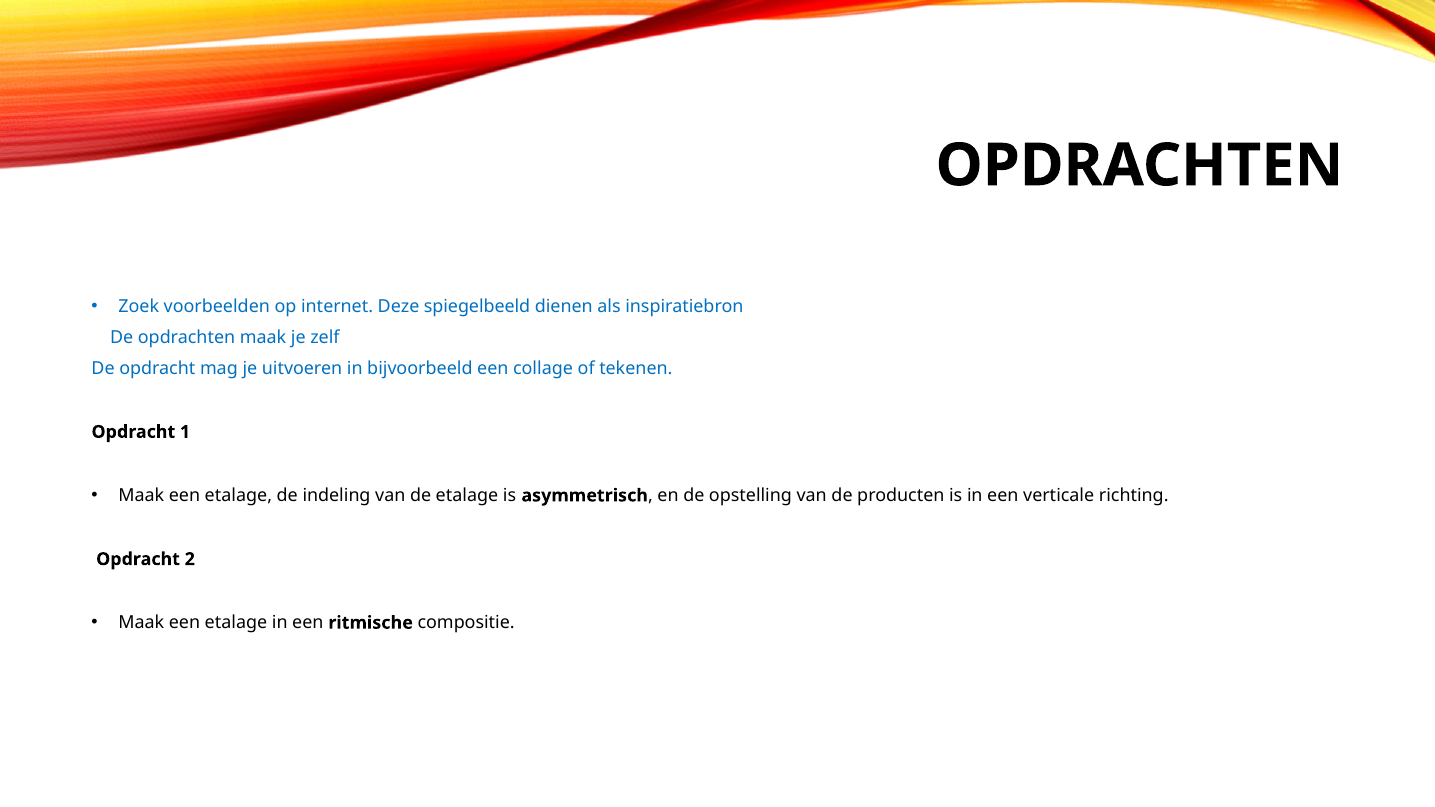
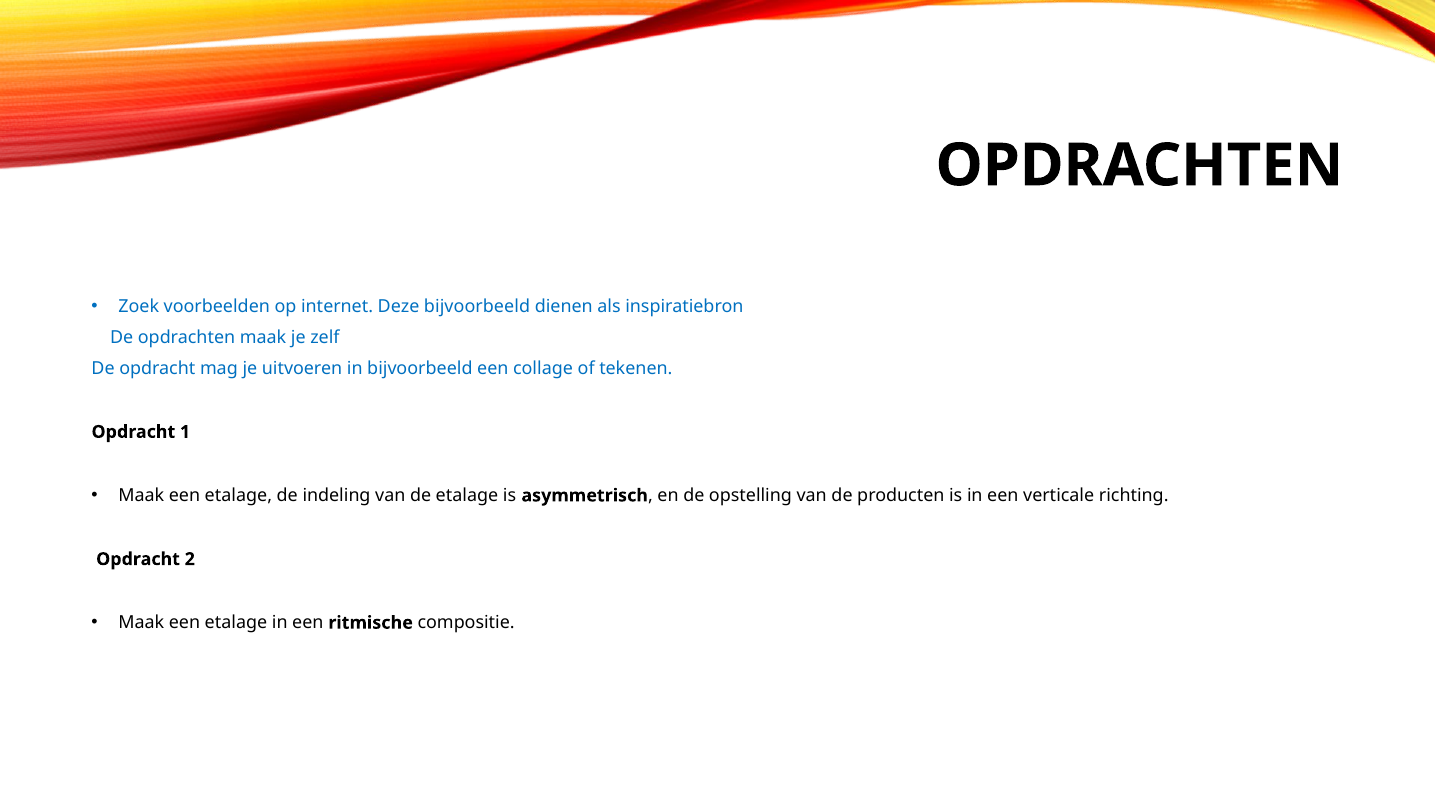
Deze spiegelbeeld: spiegelbeeld -> bijvoorbeeld
